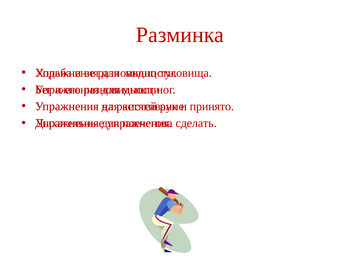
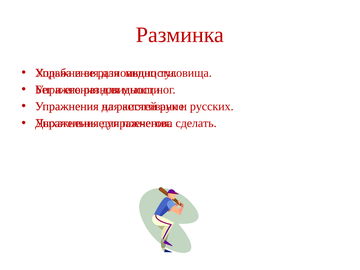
принято: принято -> русских
